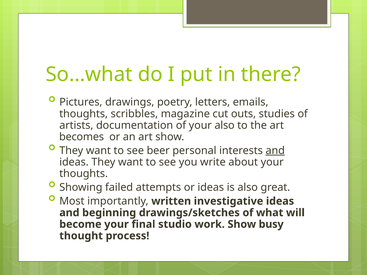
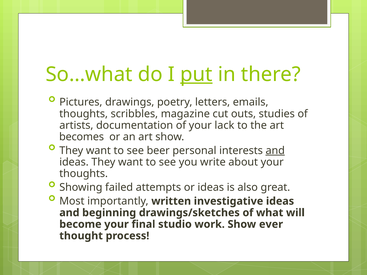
put underline: none -> present
your also: also -> lack
busy: busy -> ever
